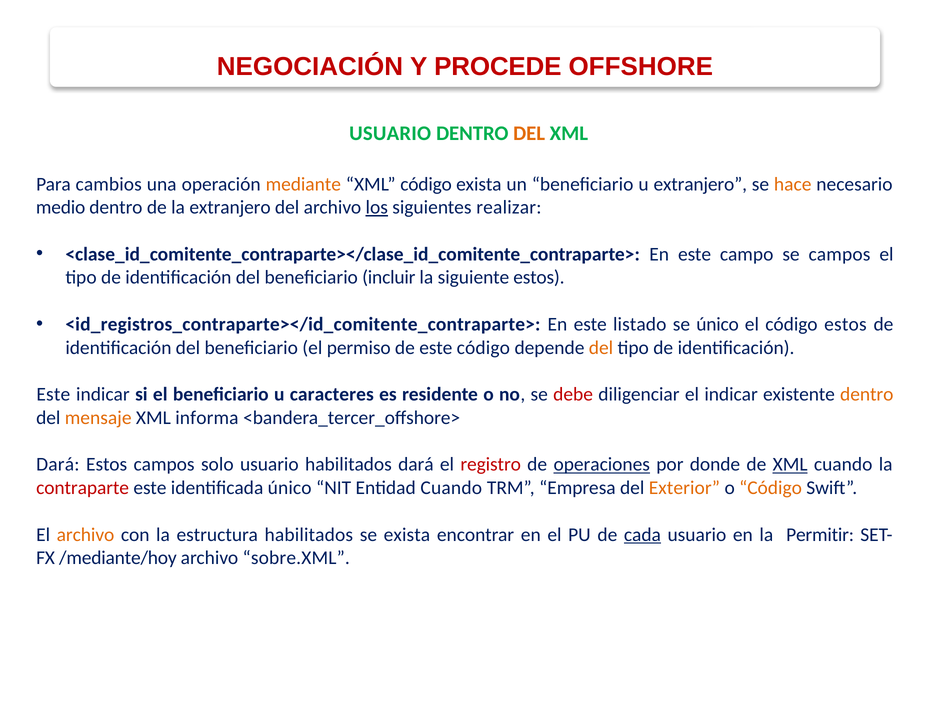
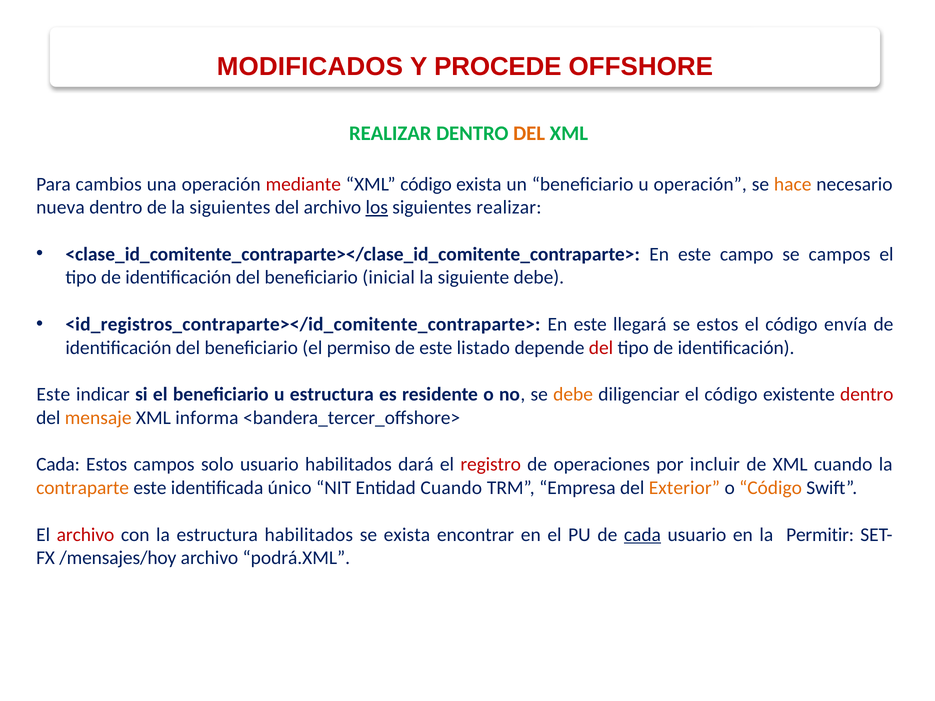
NEGOCIACIÓN: NEGOCIACIÓN -> MODIFICADOS
USUARIO at (390, 134): USUARIO -> REALIZAR
mediante colour: orange -> red
u extranjero: extranjero -> operación
medio: medio -> nueva
la extranjero: extranjero -> siguientes
incluir: incluir -> inicial
siguiente estos: estos -> debe
listado: listado -> llegará
se único: único -> estos
código estos: estos -> envía
este código: código -> listado
del at (601, 348) colour: orange -> red
u caracteres: caracteres -> estructura
debe at (573, 395) colour: red -> orange
diligenciar el indicar: indicar -> código
dentro at (867, 395) colour: orange -> red
Dará at (58, 465): Dará -> Cada
operaciones underline: present -> none
donde: donde -> incluir
XML at (790, 465) underline: present -> none
contraparte colour: red -> orange
archivo at (86, 535) colour: orange -> red
/mediante/hoy: /mediante/hoy -> /mensajes/hoy
sobre.XML: sobre.XML -> podrá.XML
